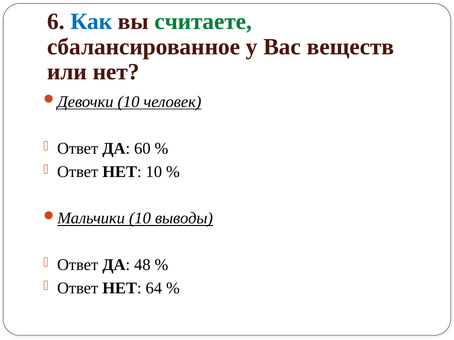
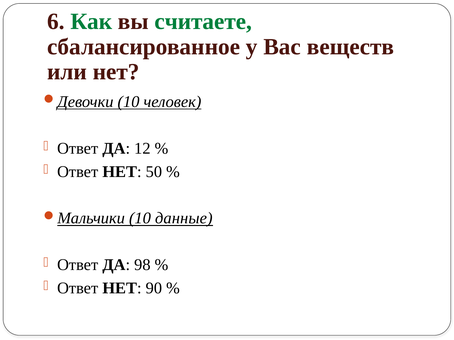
Как colour: blue -> green
60: 60 -> 12
НЕТ 10: 10 -> 50
выводы: выводы -> данные
48: 48 -> 98
64: 64 -> 90
